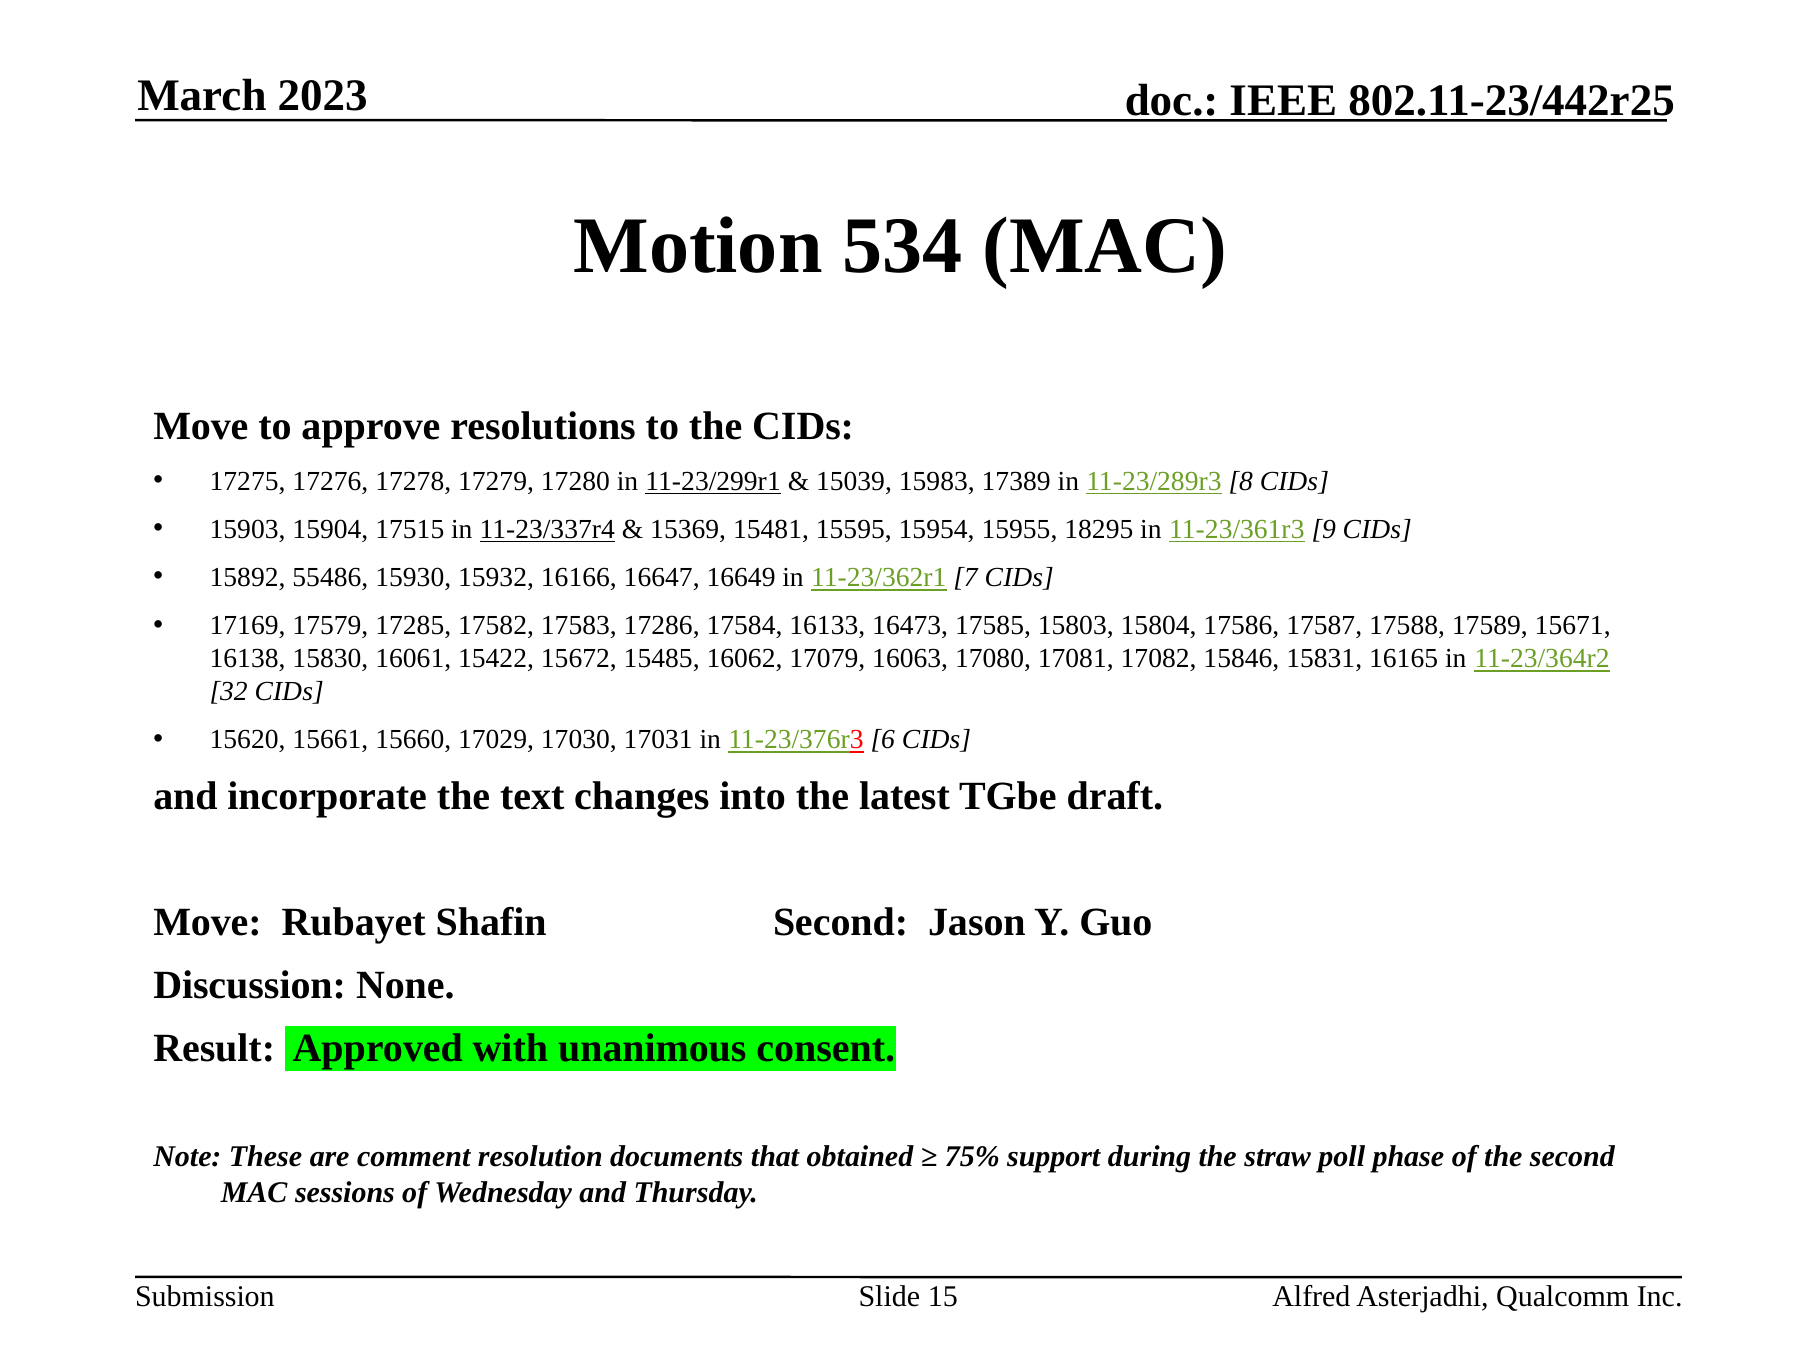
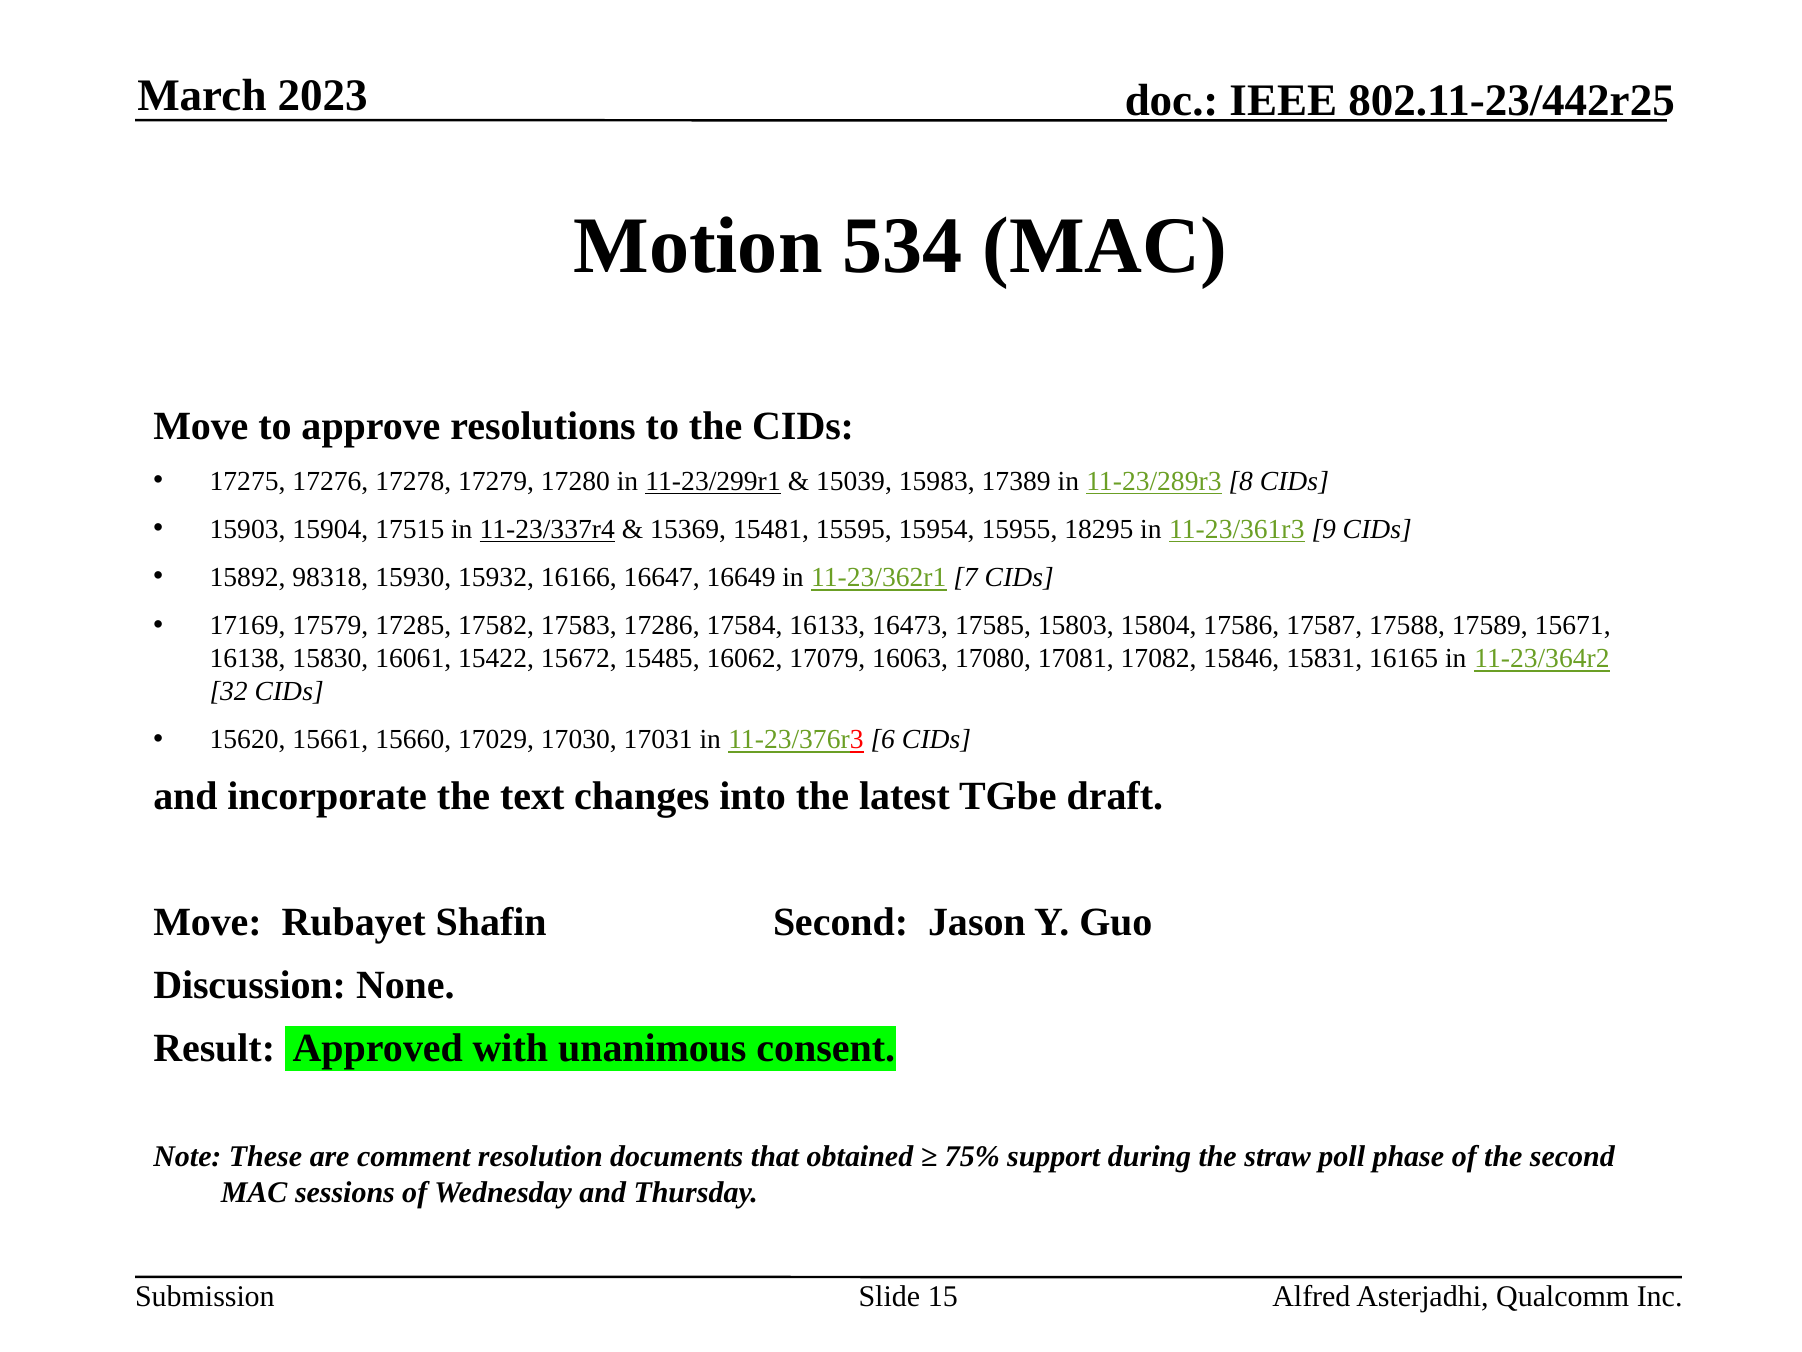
55486: 55486 -> 98318
